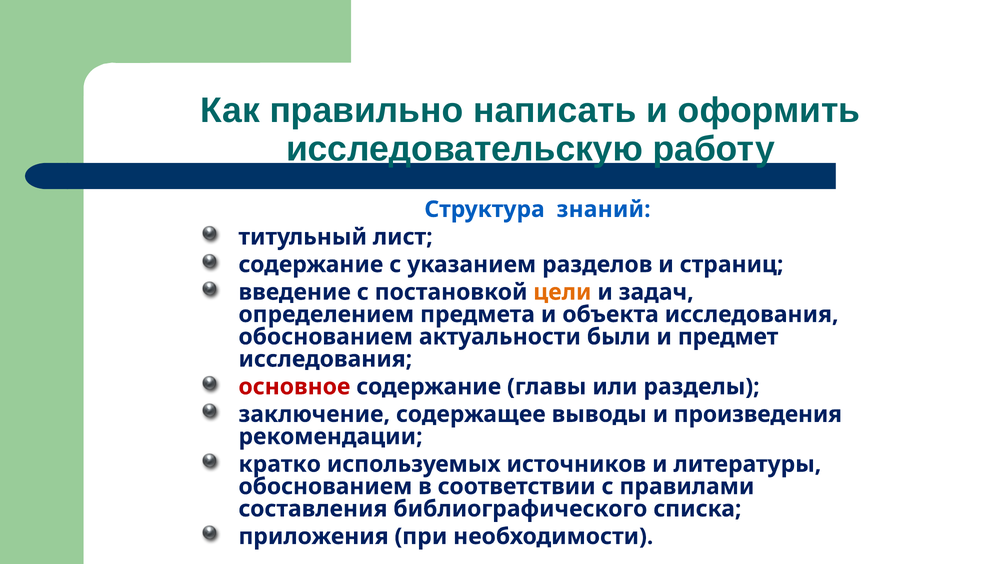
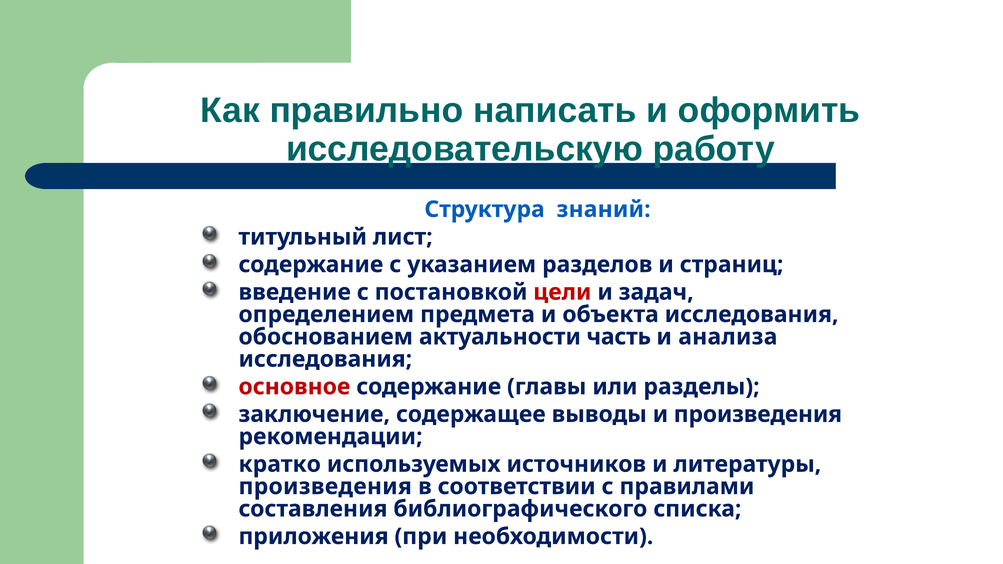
цели colour: orange -> red
были: были -> часть
предмет: предмет -> анализа
обоснованием at (325, 487): обоснованием -> произведения
